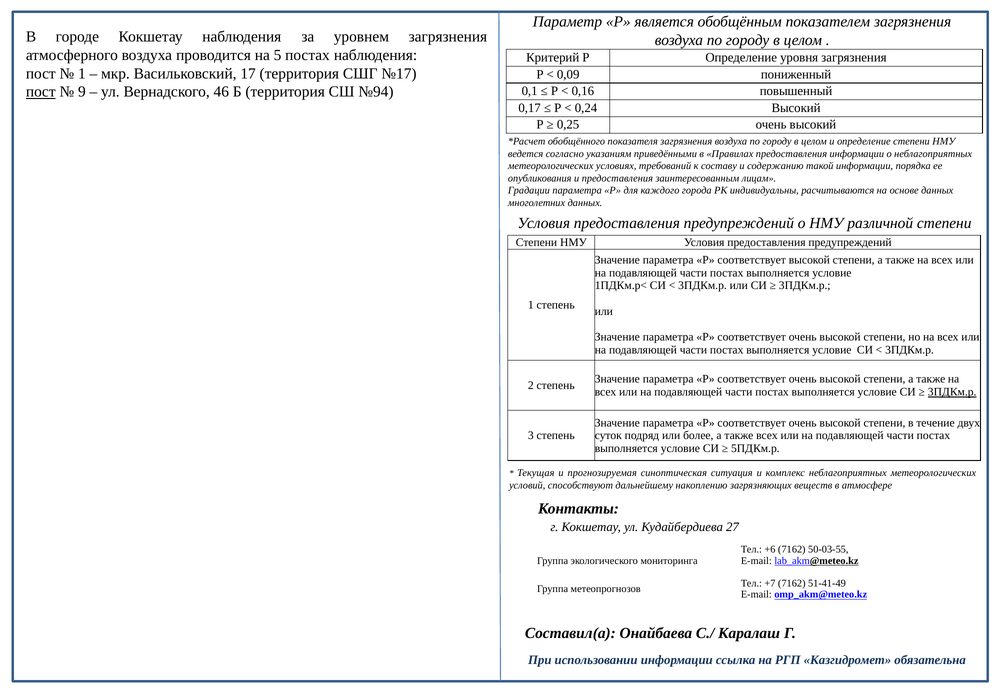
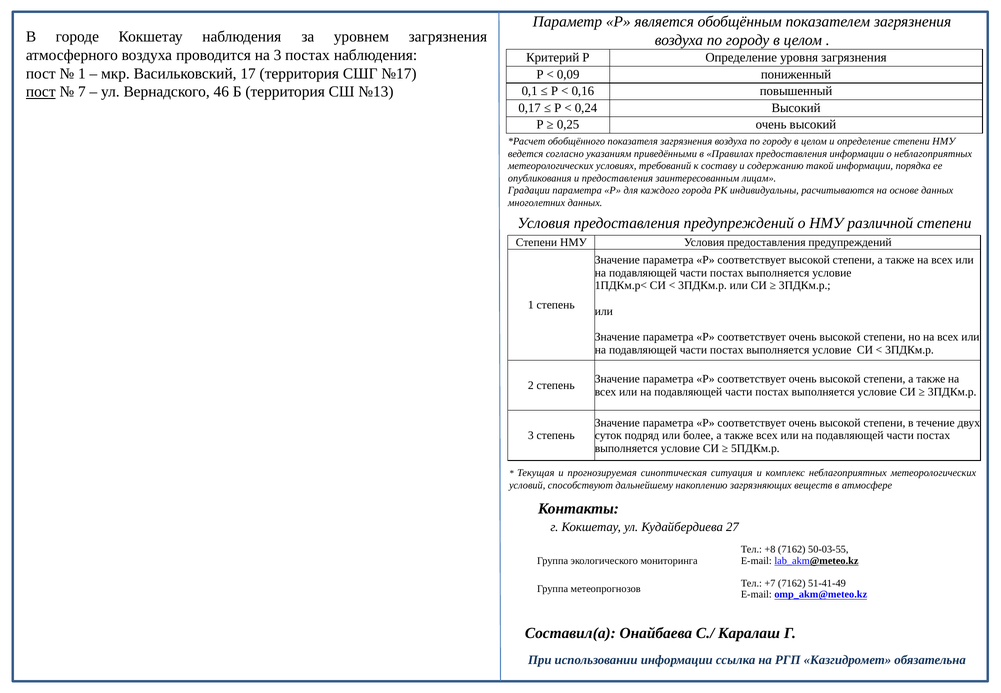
на 5: 5 -> 3
9: 9 -> 7
№94: №94 -> №13
3ПДКм.р at (952, 392) underline: present -> none
+6: +6 -> +8
